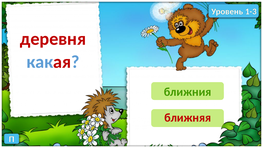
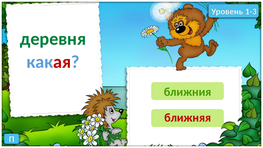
деревня colour: red -> green
